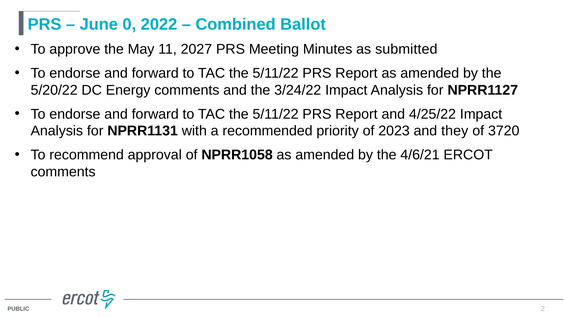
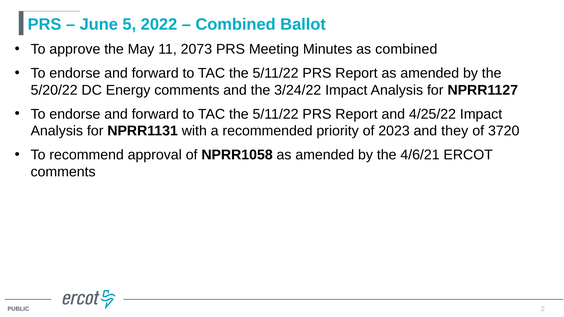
0: 0 -> 5
2027: 2027 -> 2073
as submitted: submitted -> combined
